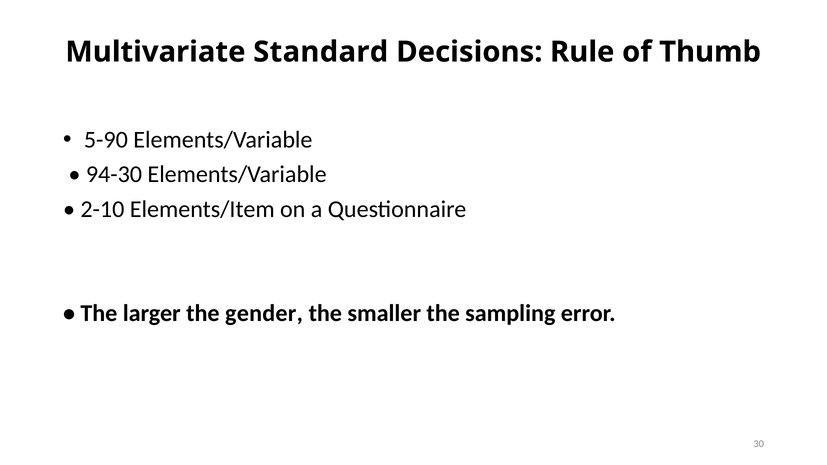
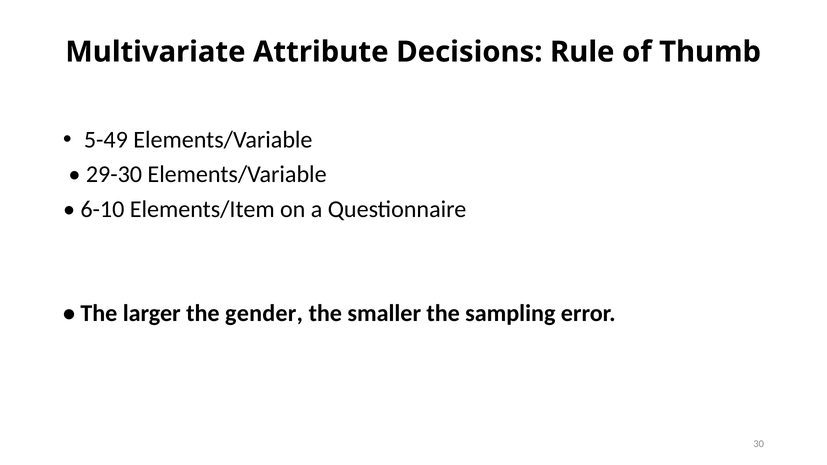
Standard: Standard -> Attribute
5-90: 5-90 -> 5-49
94-30: 94-30 -> 29-30
2-10: 2-10 -> 6-10
